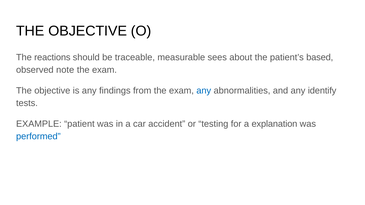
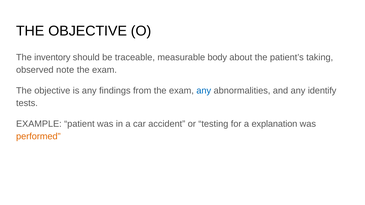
reactions: reactions -> inventory
sees: sees -> body
based: based -> taking
performed colour: blue -> orange
